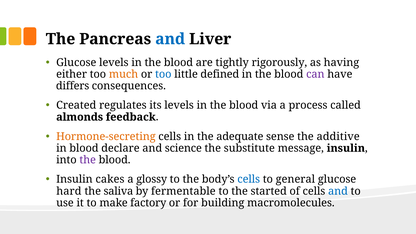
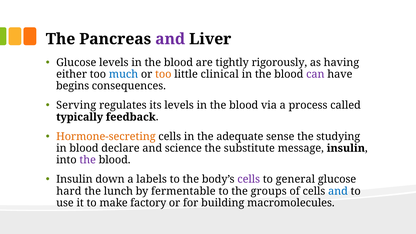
and at (170, 39) colour: blue -> purple
much colour: orange -> blue
too at (163, 74) colour: blue -> orange
defined: defined -> clinical
differs: differs -> begins
Created: Created -> Serving
almonds: almonds -> typically
additive: additive -> studying
cakes: cakes -> down
glossy: glossy -> labels
cells at (249, 179) colour: blue -> purple
saliva: saliva -> lunch
started: started -> groups
